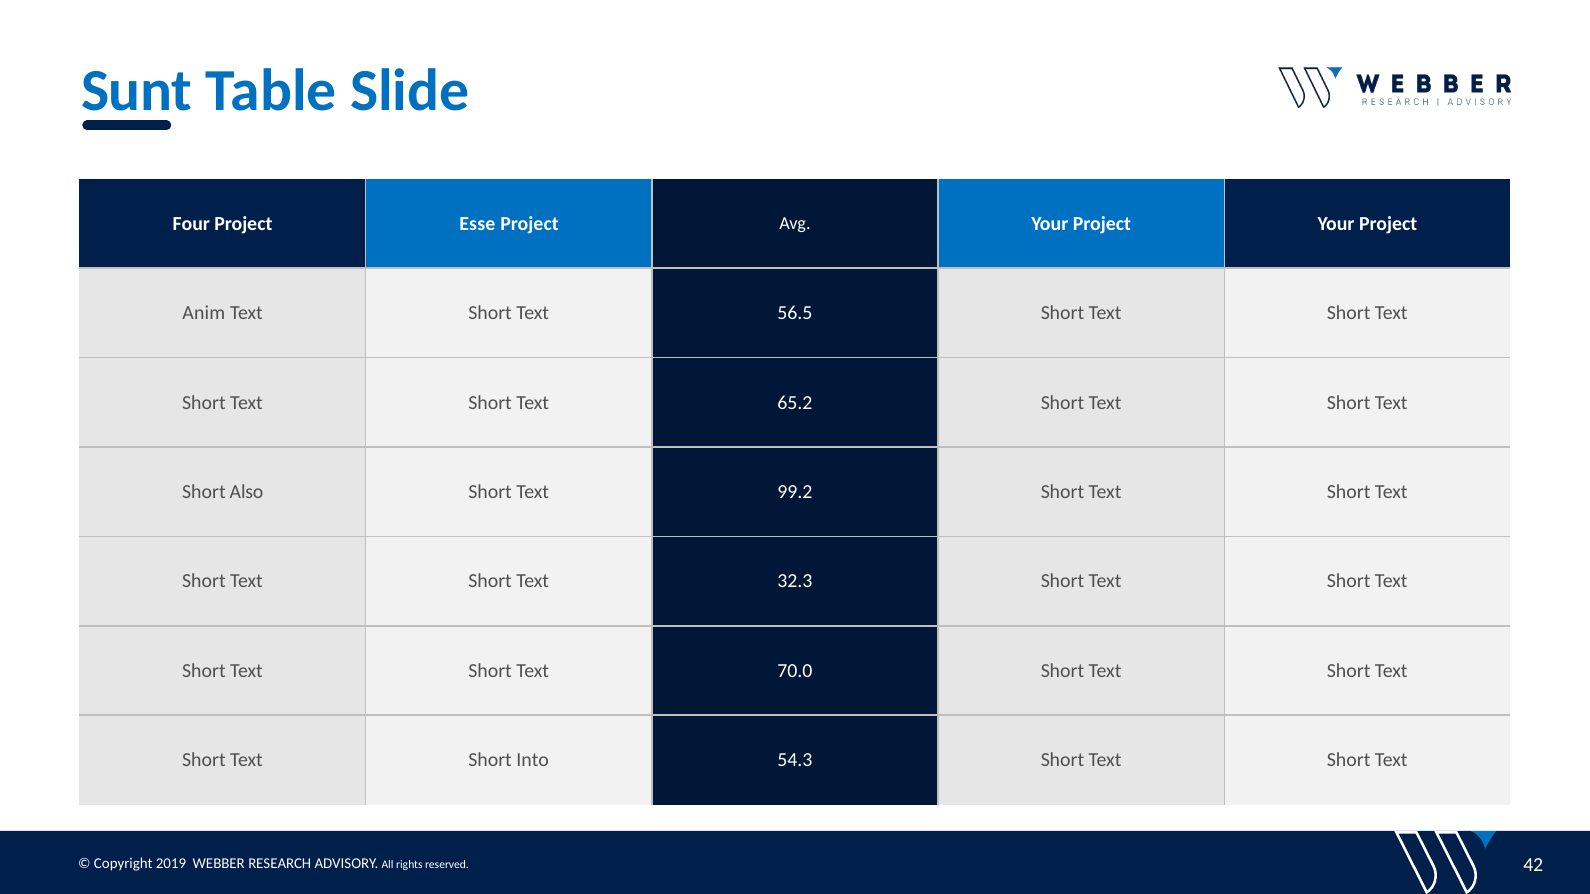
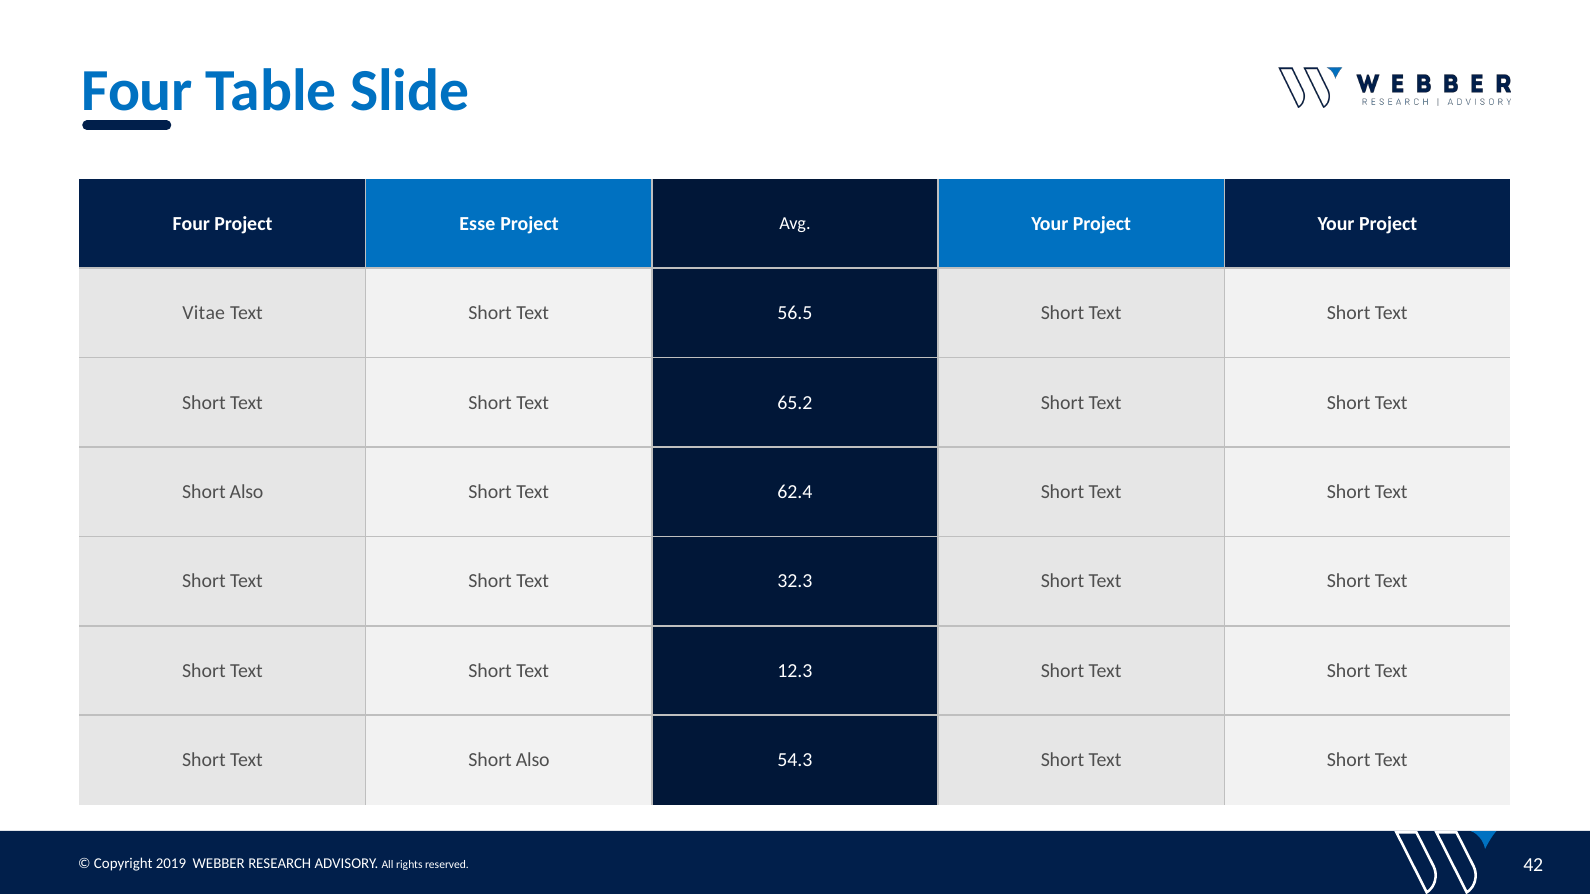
Sunt at (137, 91): Sunt -> Four
Anim: Anim -> Vitae
99.2: 99.2 -> 62.4
70.0: 70.0 -> 12.3
Into at (533, 760): Into -> Also
